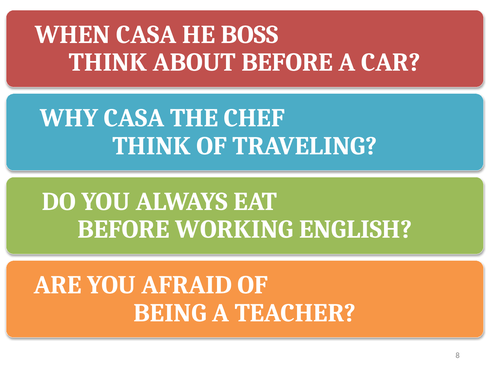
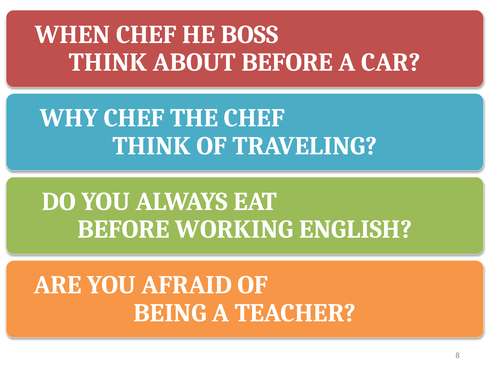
WHEN CASA: CASA -> CHEF
WHY CASA: CASA -> CHEF
